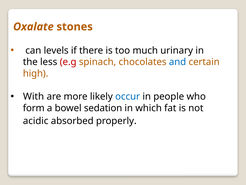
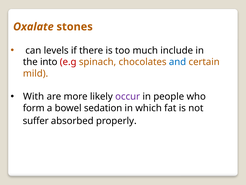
urinary: urinary -> include
less: less -> into
high: high -> mild
occur colour: blue -> purple
acidic: acidic -> suffer
